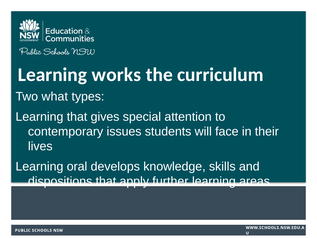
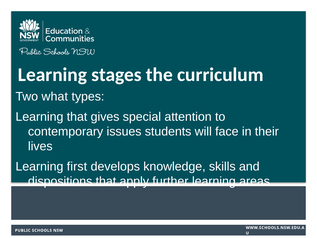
works: works -> stages
oral: oral -> first
